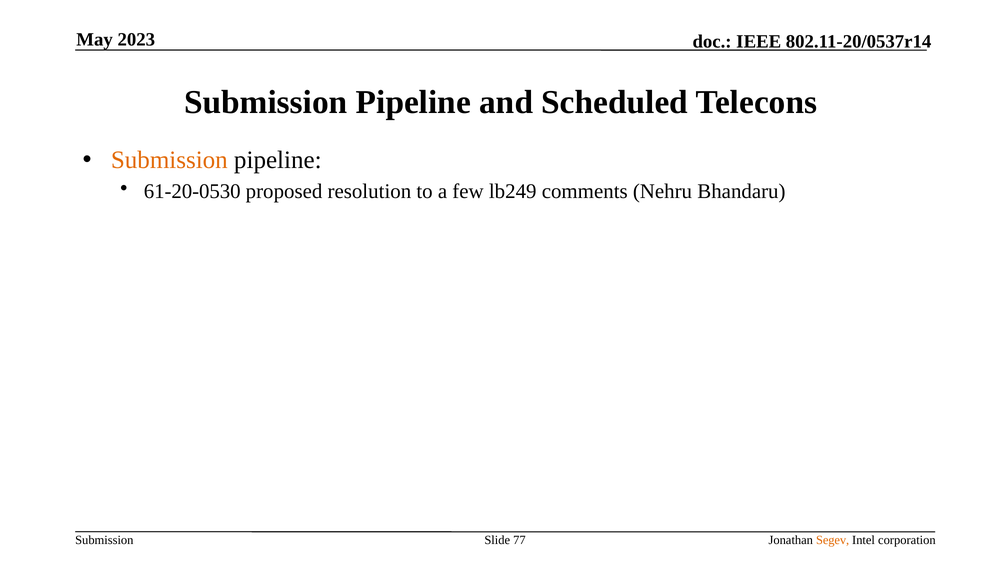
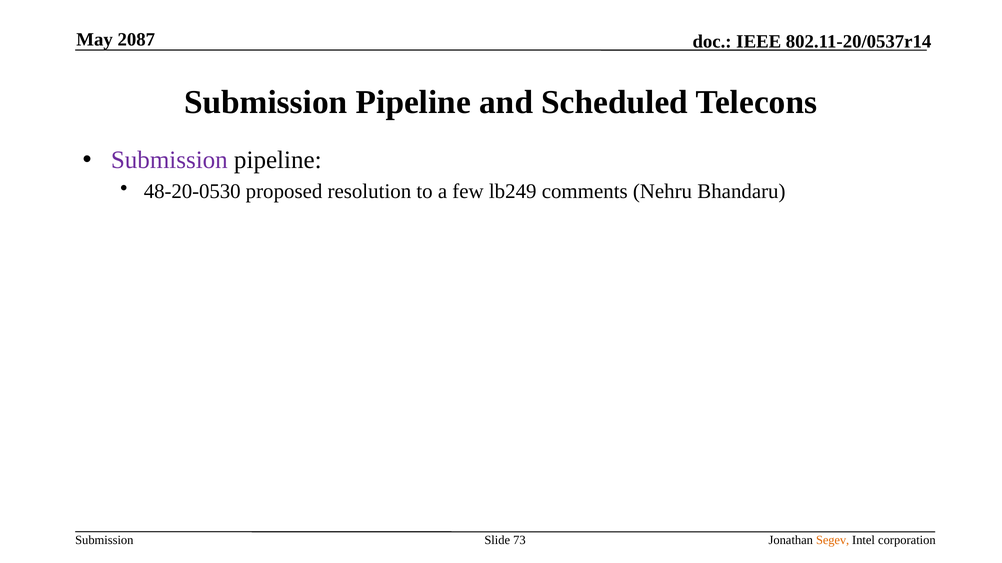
2023: 2023 -> 2087
Submission at (169, 160) colour: orange -> purple
61-20-0530: 61-20-0530 -> 48-20-0530
77: 77 -> 73
